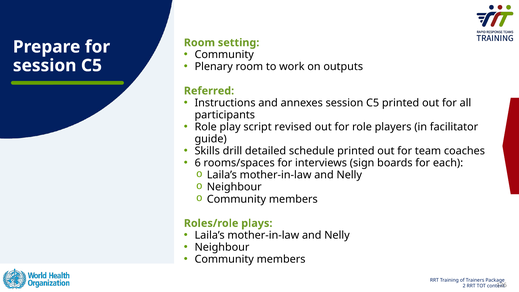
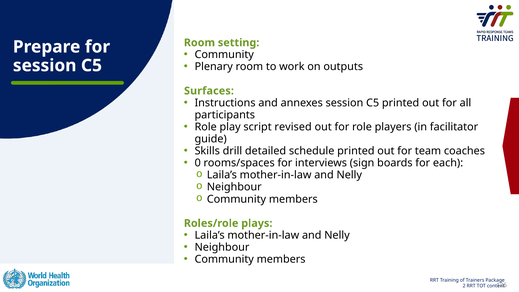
Referred: Referred -> Surfaces
6: 6 -> 0
